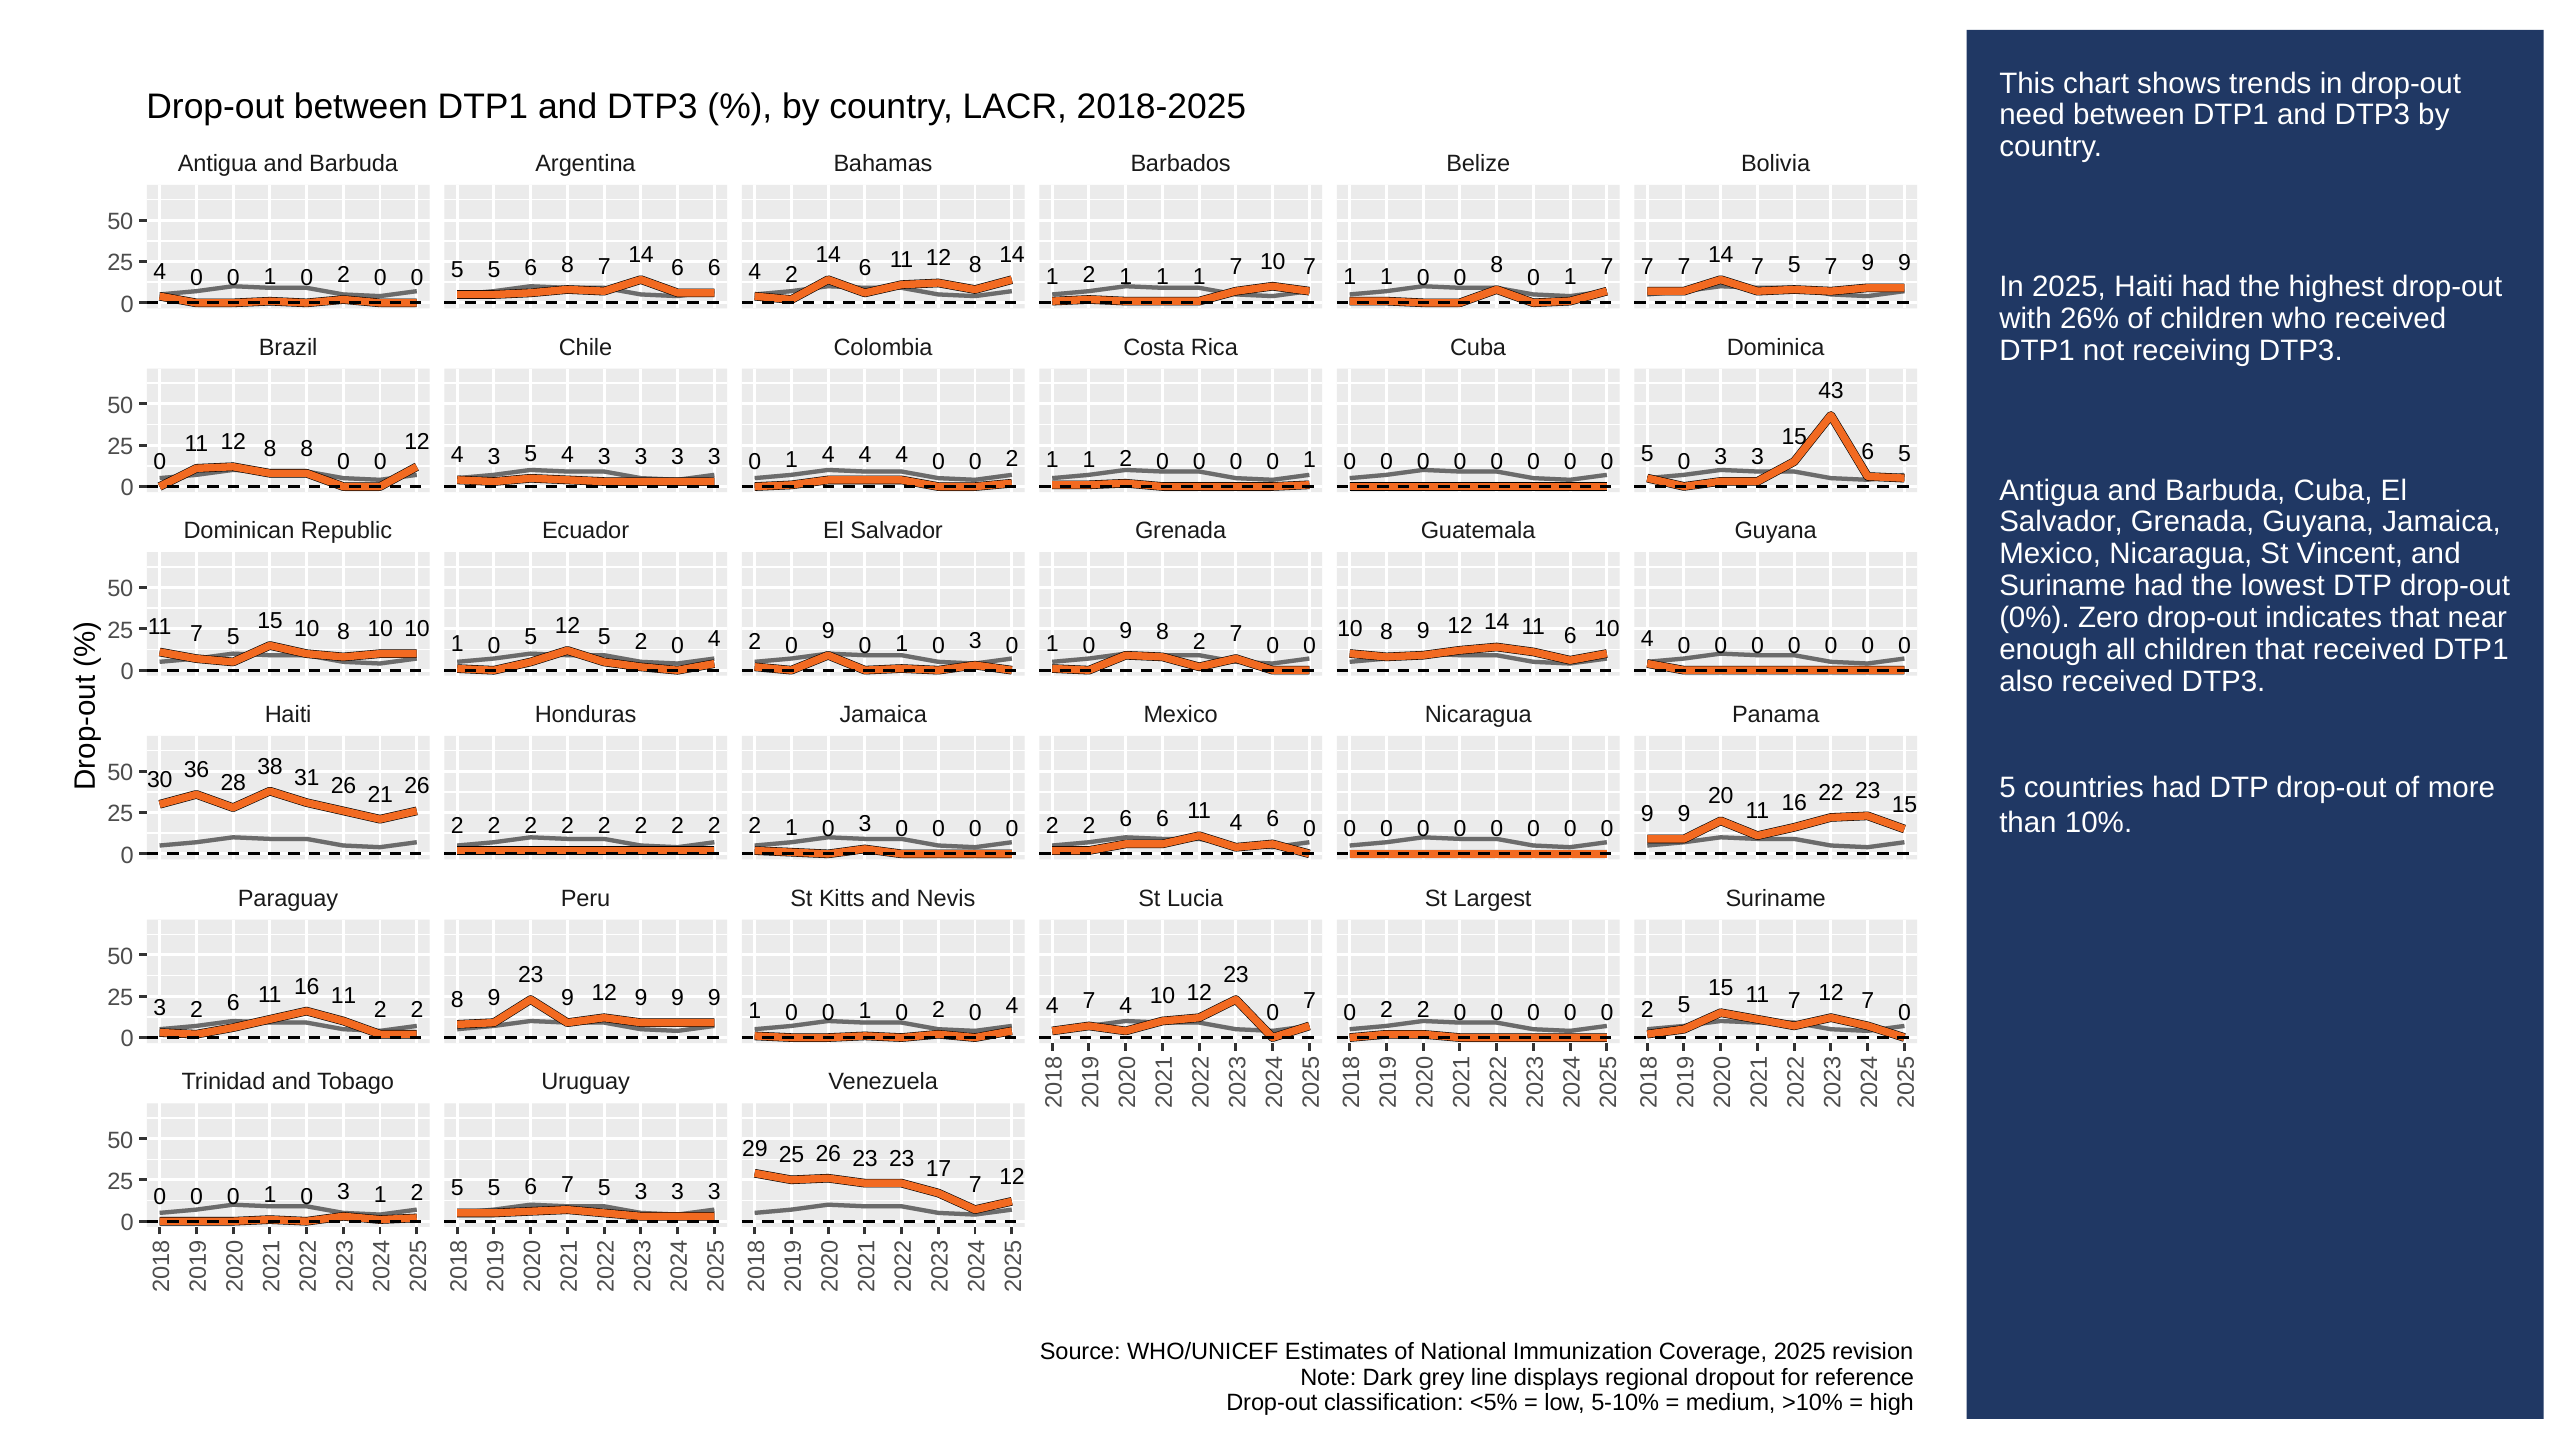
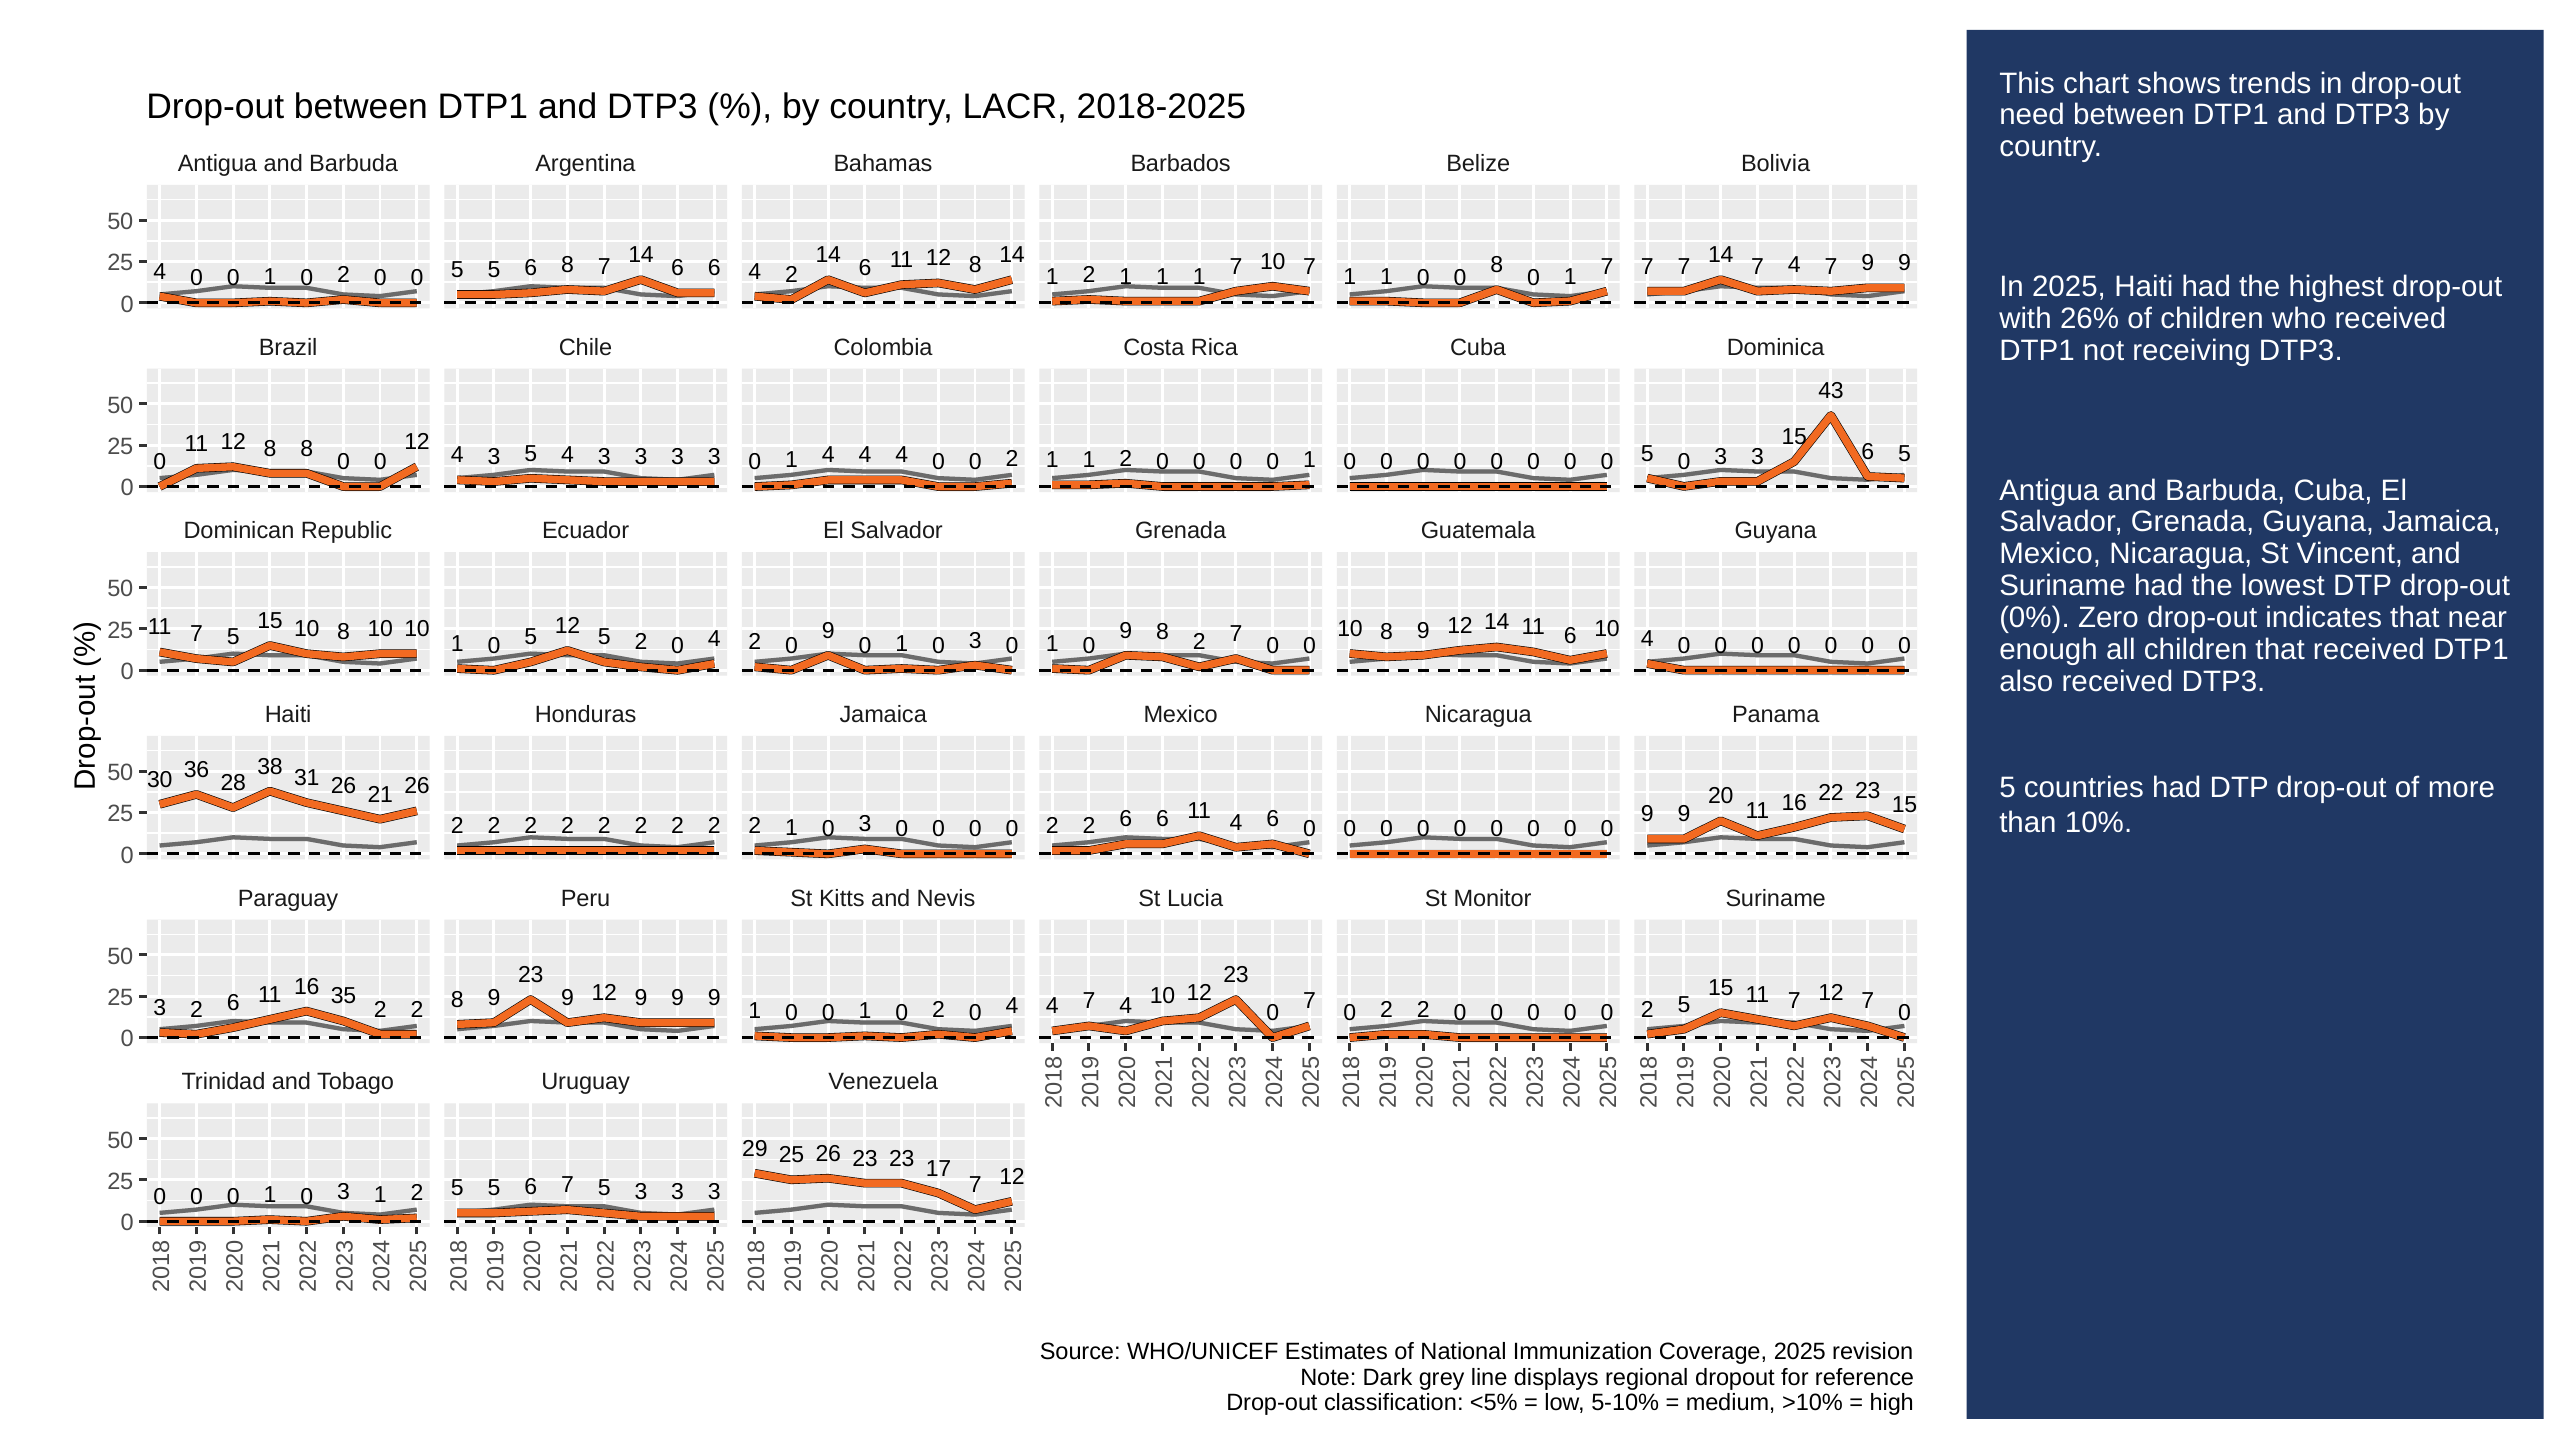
5 at (1794, 265): 5 -> 4
Largest: Largest -> Monitor
16 11: 11 -> 35
